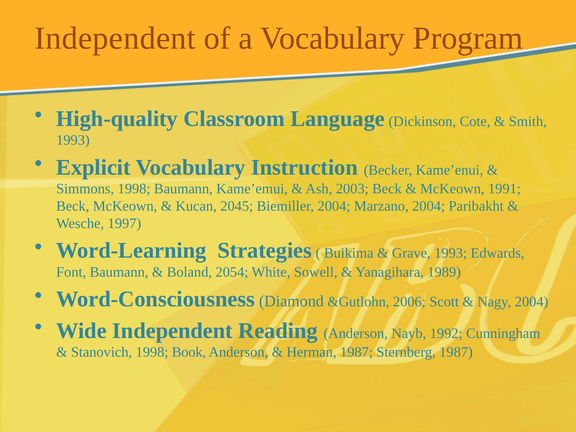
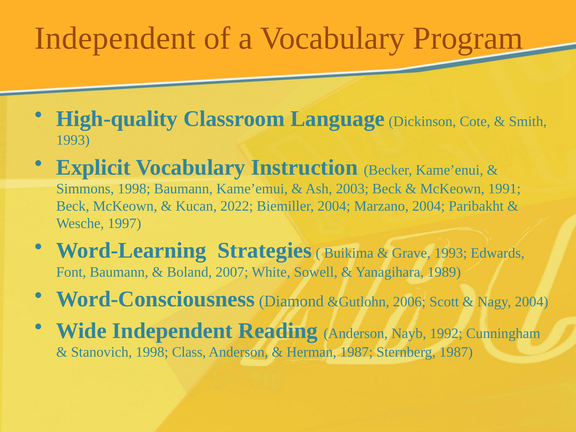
2045: 2045 -> 2022
2054: 2054 -> 2007
Book: Book -> Class
